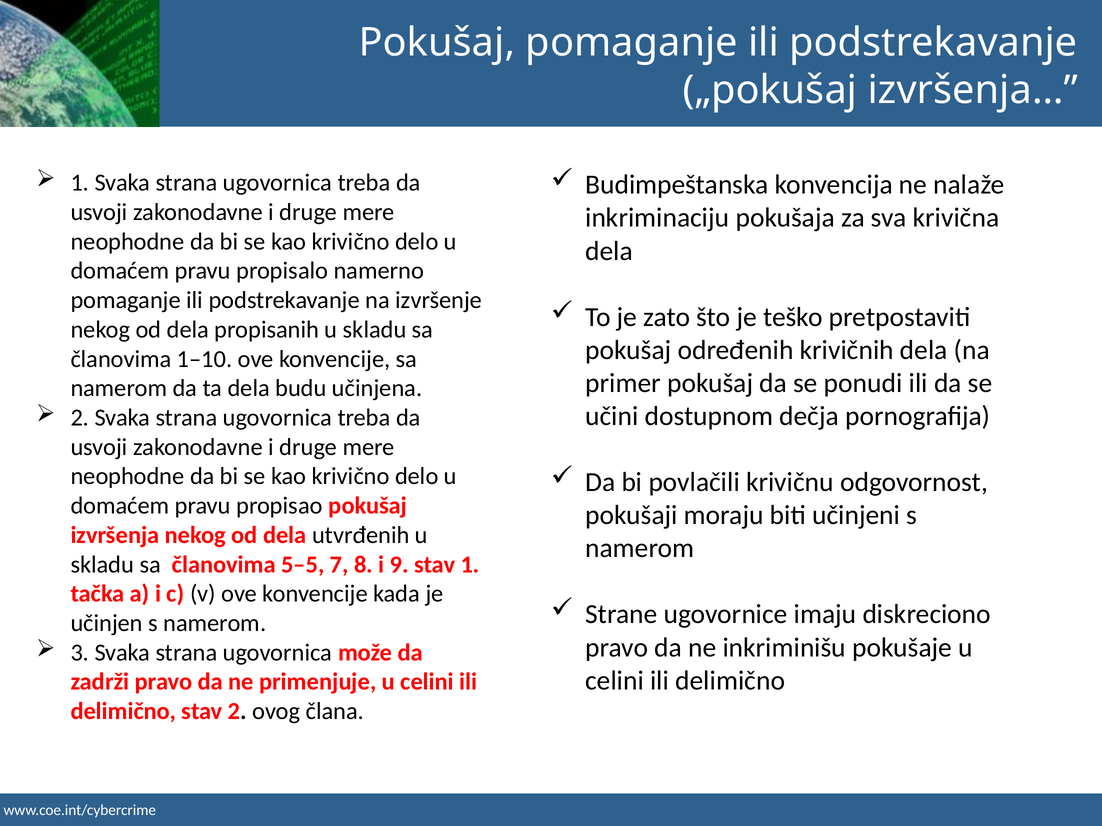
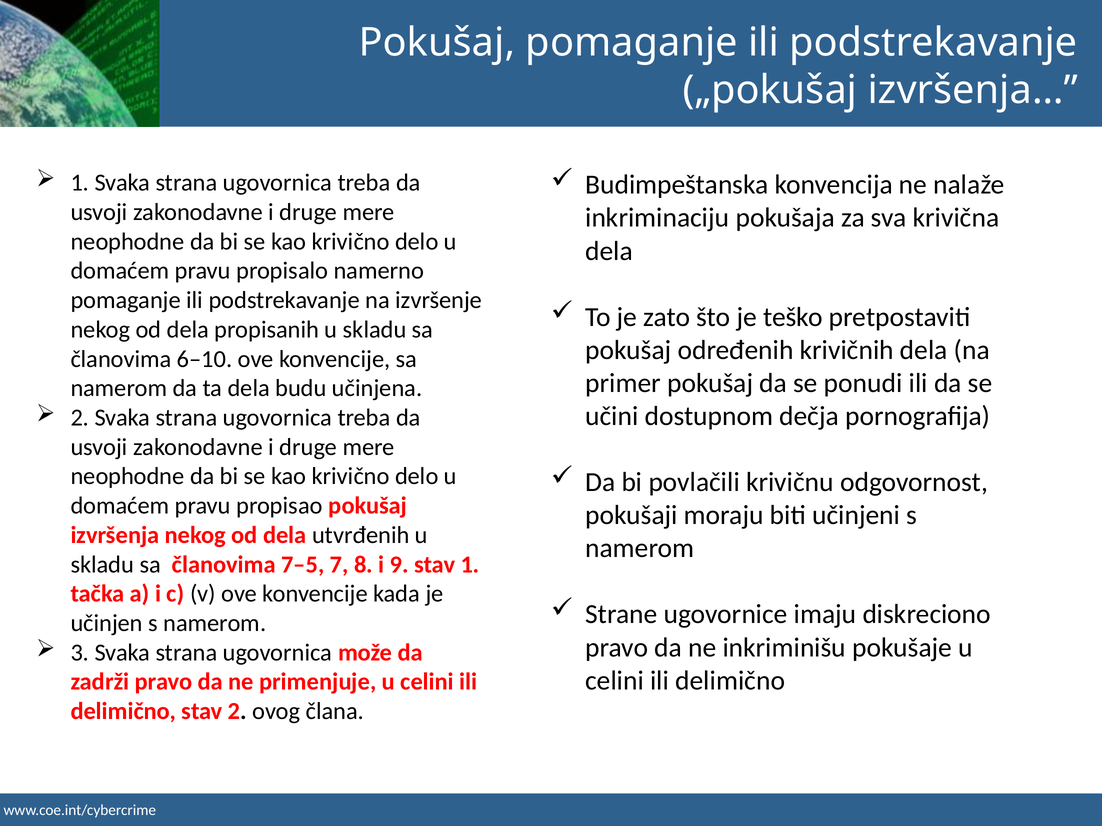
1–10: 1–10 -> 6–10
5–5: 5–5 -> 7–5
